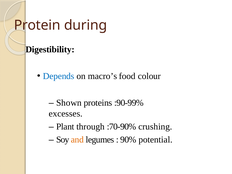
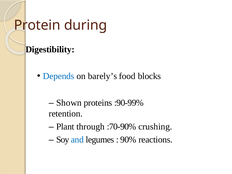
macro’s: macro’s -> barely’s
colour: colour -> blocks
excesses: excesses -> retention
and colour: orange -> blue
potential: potential -> reactions
